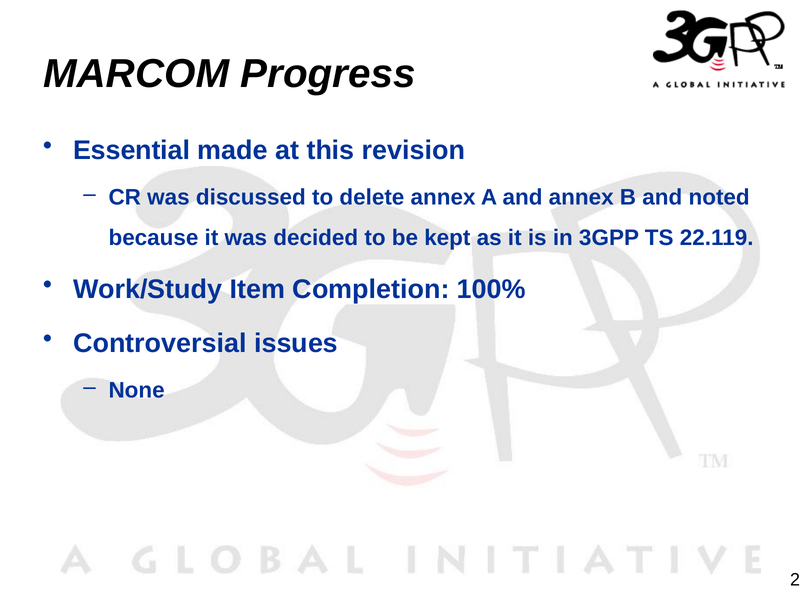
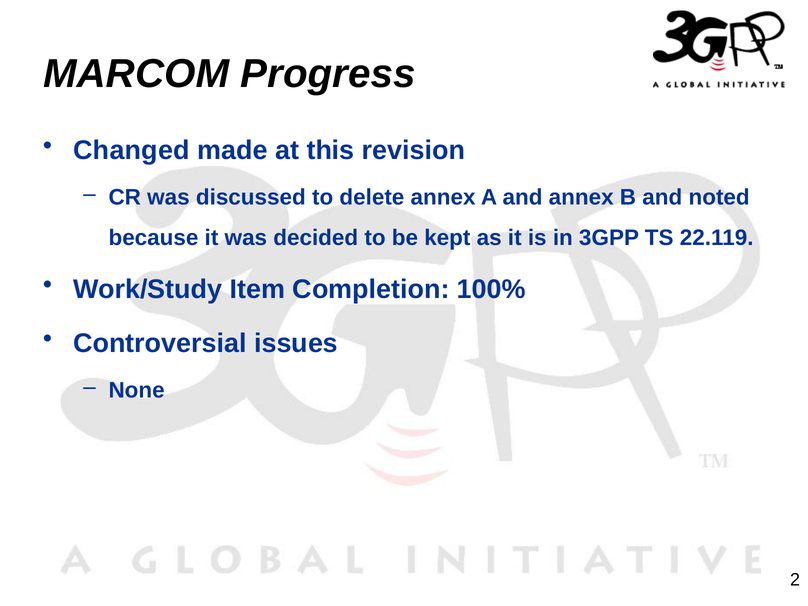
Essential: Essential -> Changed
